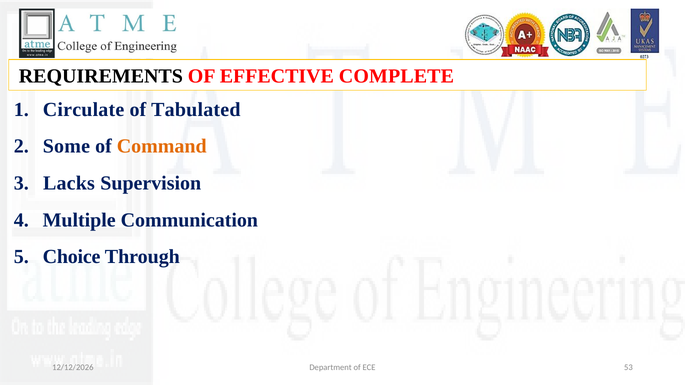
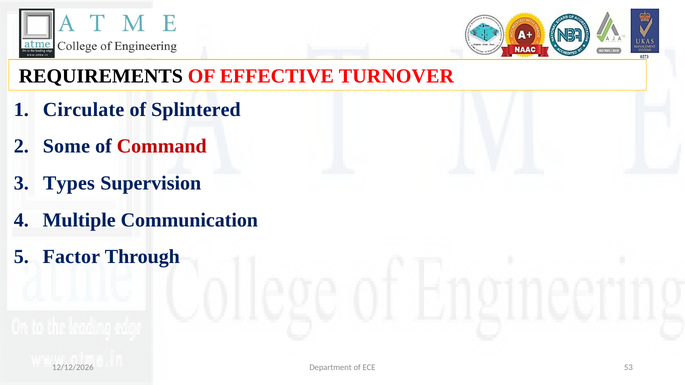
COMPLETE: COMPLETE -> TURNOVER
Tabulated: Tabulated -> Splintered
Command colour: orange -> red
Lacks: Lacks -> Types
Choice: Choice -> Factor
